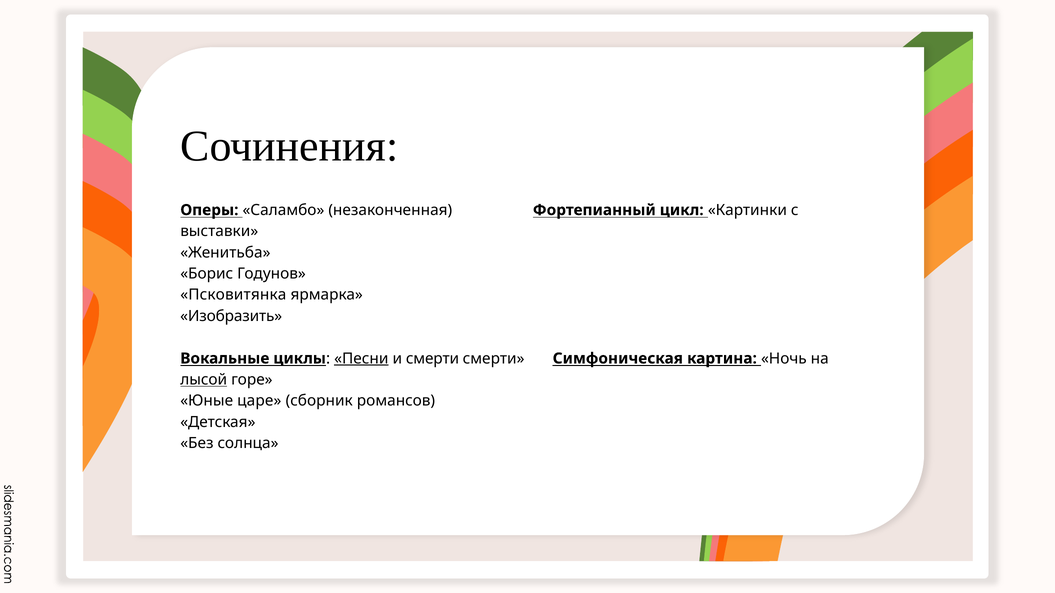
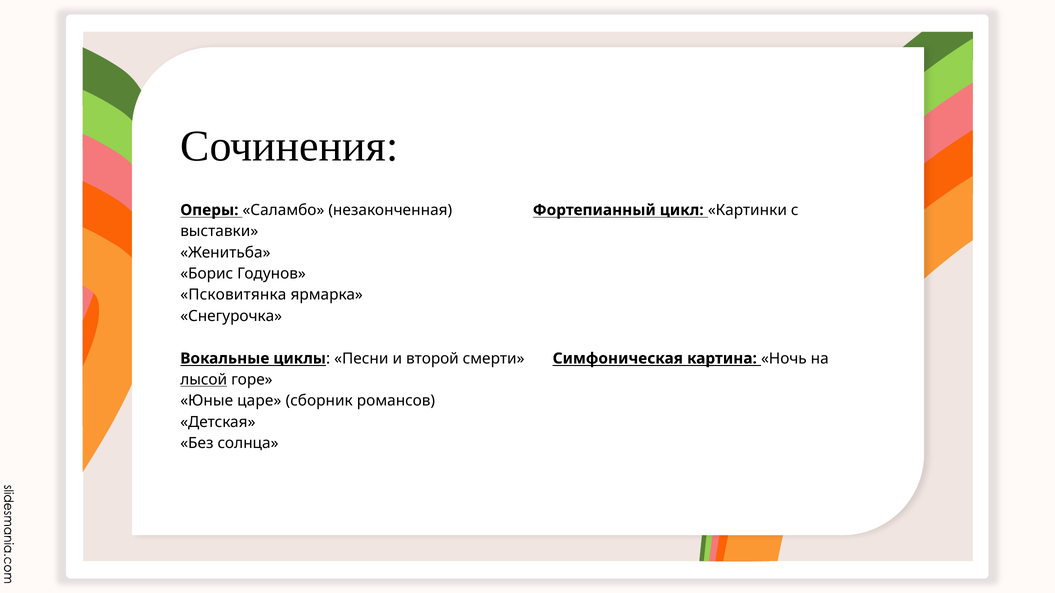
Изобразить: Изобразить -> Снегурочка
Песни underline: present -> none
и смерти: смерти -> второй
